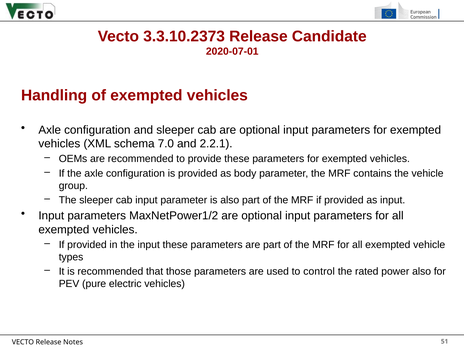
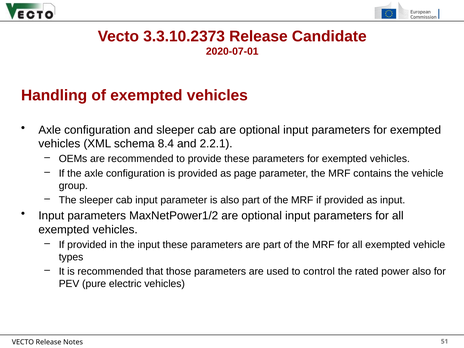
7.0: 7.0 -> 8.4
body: body -> page
